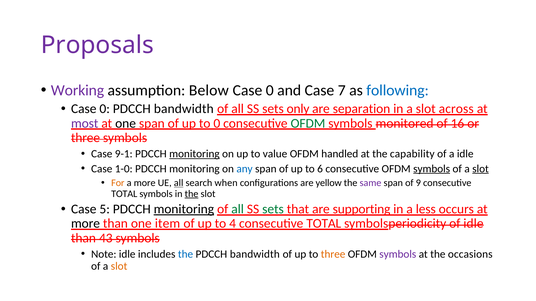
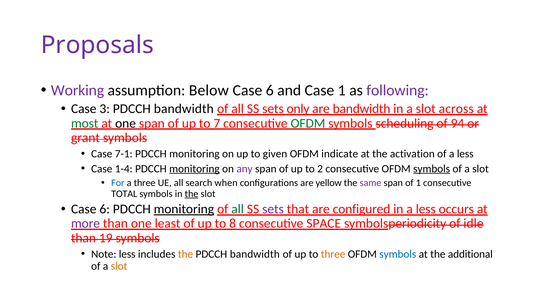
0 at (270, 91): 0 -> 6
Case 7: 7 -> 1
following colour: blue -> purple
0 at (105, 109): 0 -> 3
are separation: separation -> bandwidth
most colour: purple -> green
to 0: 0 -> 7
monitored: monitored -> scheduling
16: 16 -> 94
three at (86, 138): three -> grant
9-1: 9-1 -> 7-1
monitoring at (194, 154) underline: present -> none
value: value -> given
handled: handled -> indicate
capability: capability -> activation
of a idle: idle -> less
1-0: 1-0 -> 1-4
monitoring at (194, 169) underline: none -> present
any colour: blue -> purple
6: 6 -> 2
slot at (481, 169) underline: present -> none
For colour: orange -> blue
a more: more -> three
all at (179, 183) underline: present -> none
of 9: 9 -> 1
5 at (105, 209): 5 -> 6
sets at (273, 209) colour: green -> purple
supporting: supporting -> configured
more at (85, 224) colour: black -> purple
item: item -> least
4: 4 -> 8
TOTAL at (324, 224): TOTAL -> SPACE
43: 43 -> 19
Note idle: idle -> less
the at (186, 254) colour: blue -> orange
symbols at (398, 254) colour: purple -> blue
occasions: occasions -> additional
